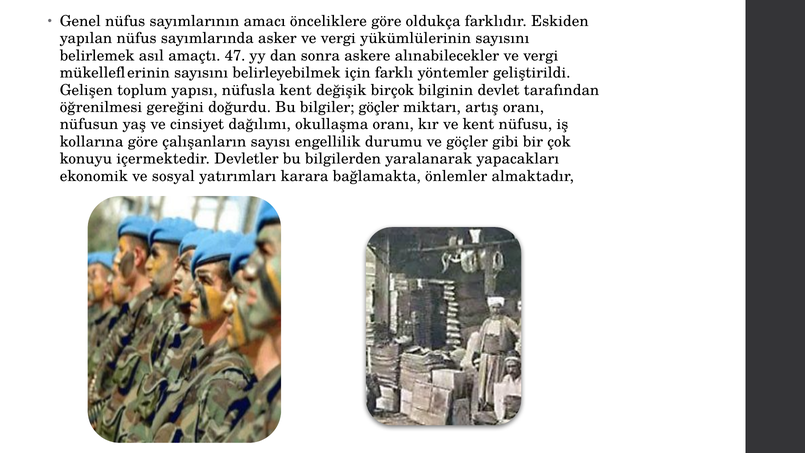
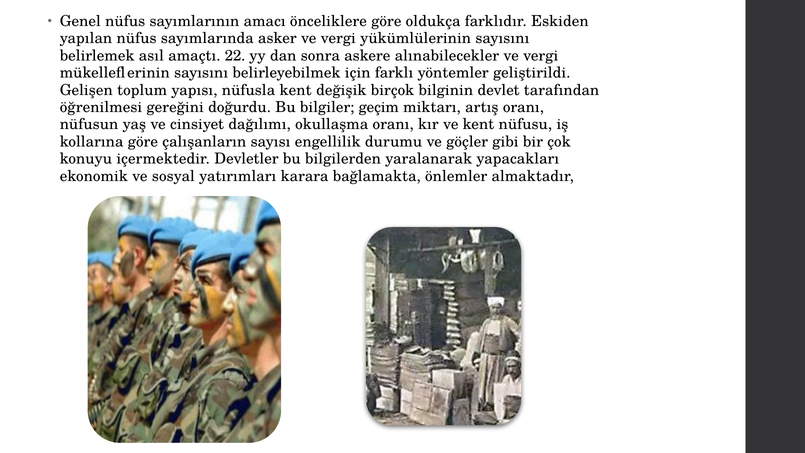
47: 47 -> 22
bilgiler göçler: göçler -> geçim
